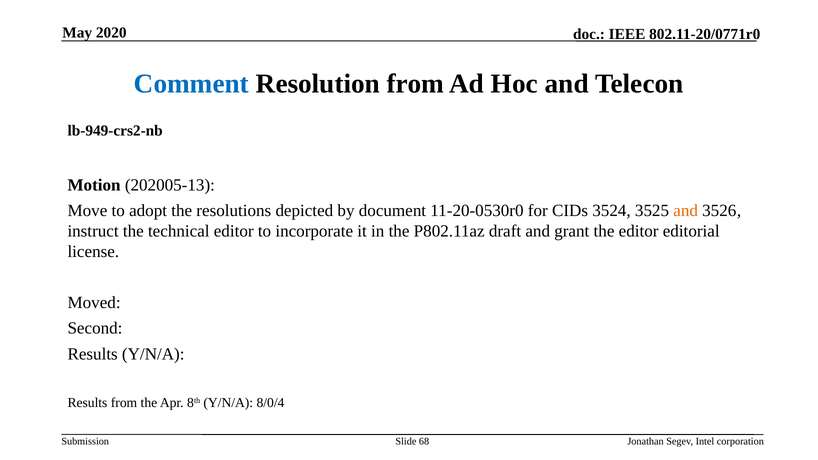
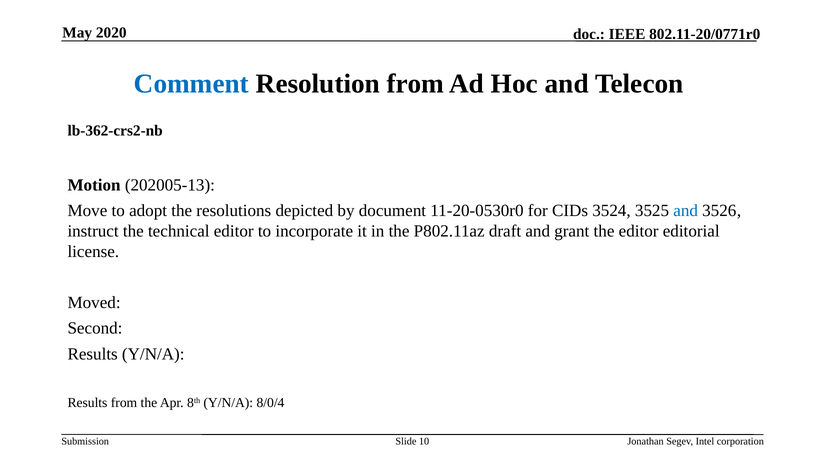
lb-949-crs2-nb: lb-949-crs2-nb -> lb-362-crs2-nb
and at (686, 211) colour: orange -> blue
68: 68 -> 10
